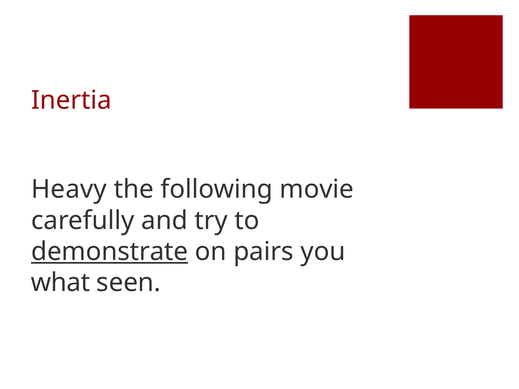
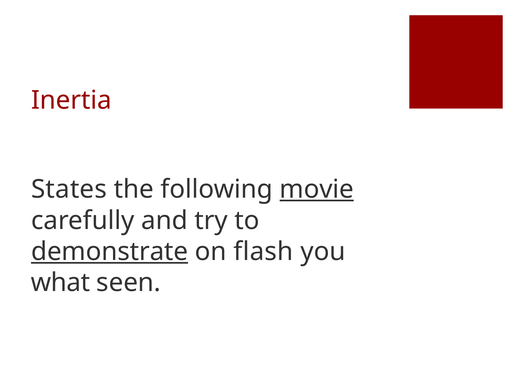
Heavy: Heavy -> States
movie underline: none -> present
pairs: pairs -> flash
